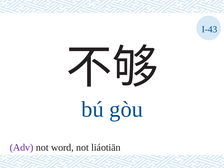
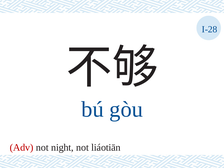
I-43: I-43 -> I-28
Adv colour: purple -> red
word: word -> night
